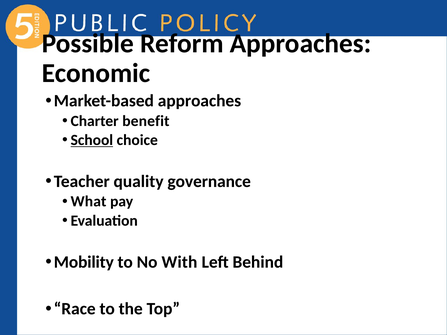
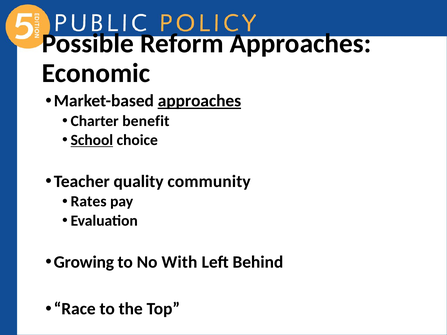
approaches at (199, 101) underline: none -> present
governance: governance -> community
What: What -> Rates
Mobility: Mobility -> Growing
